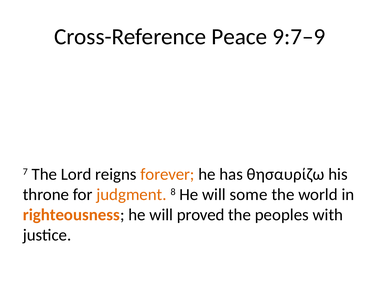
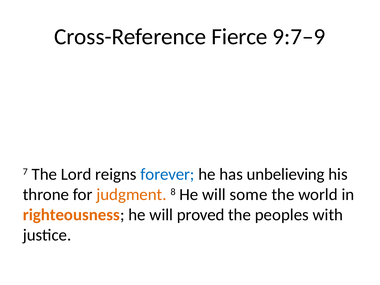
Peace: Peace -> Fierce
forever colour: orange -> blue
θησαυρίζω: θησαυρίζω -> unbelieving
